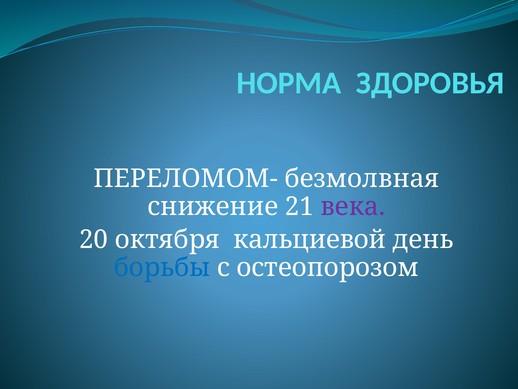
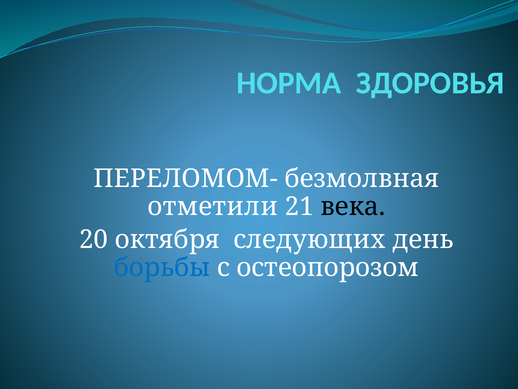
снижение: снижение -> отметили
века colour: purple -> black
кальциевой: кальциевой -> следующих
